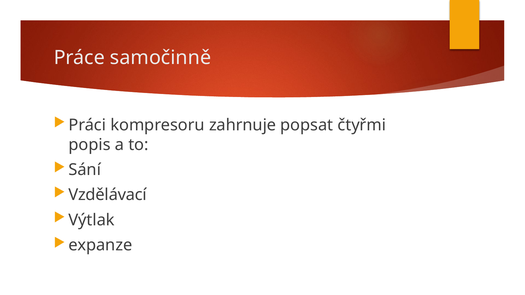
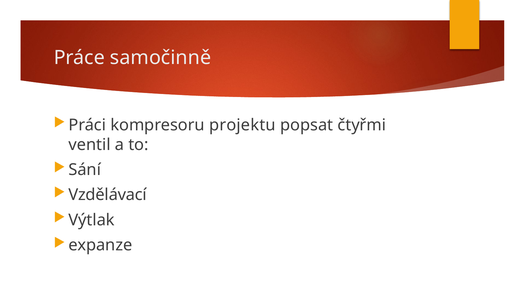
zahrnuje: zahrnuje -> projektu
popis: popis -> ventil
